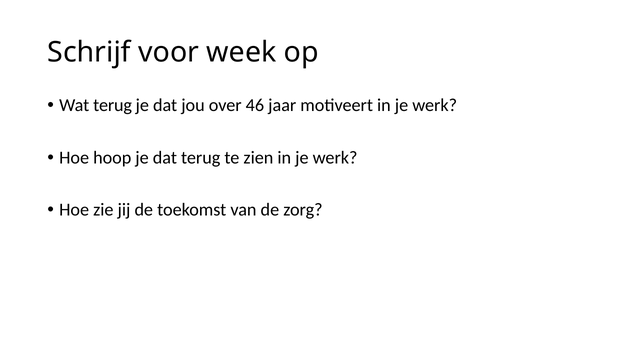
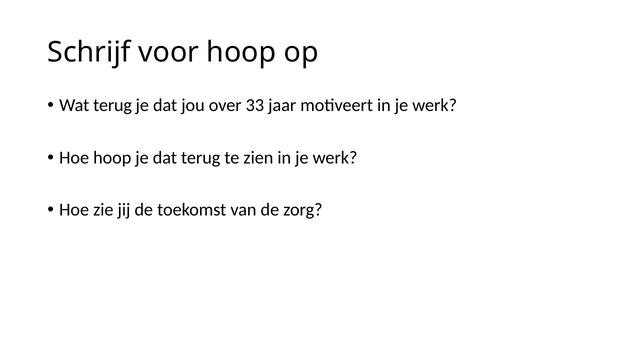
voor week: week -> hoop
46: 46 -> 33
